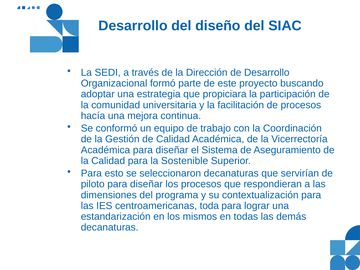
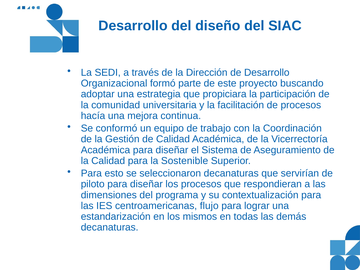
toda: toda -> flujo
